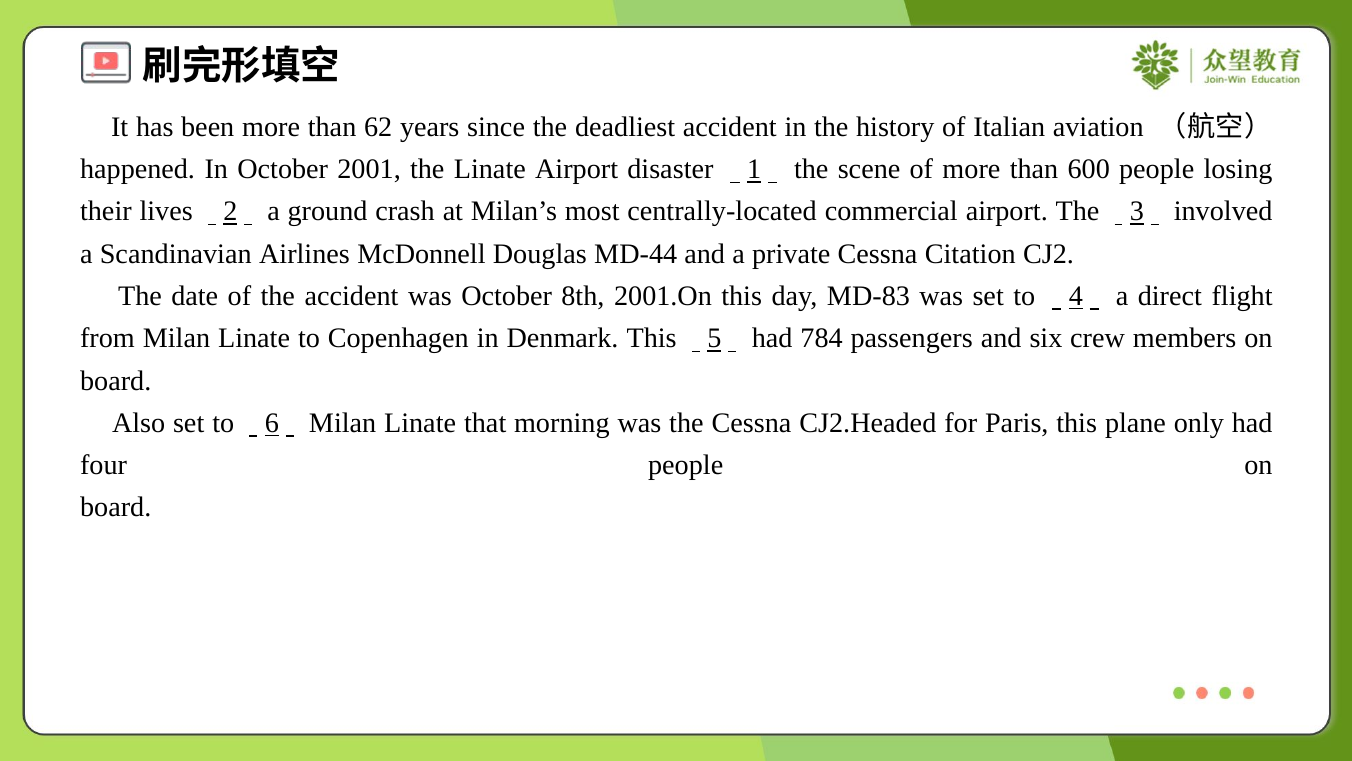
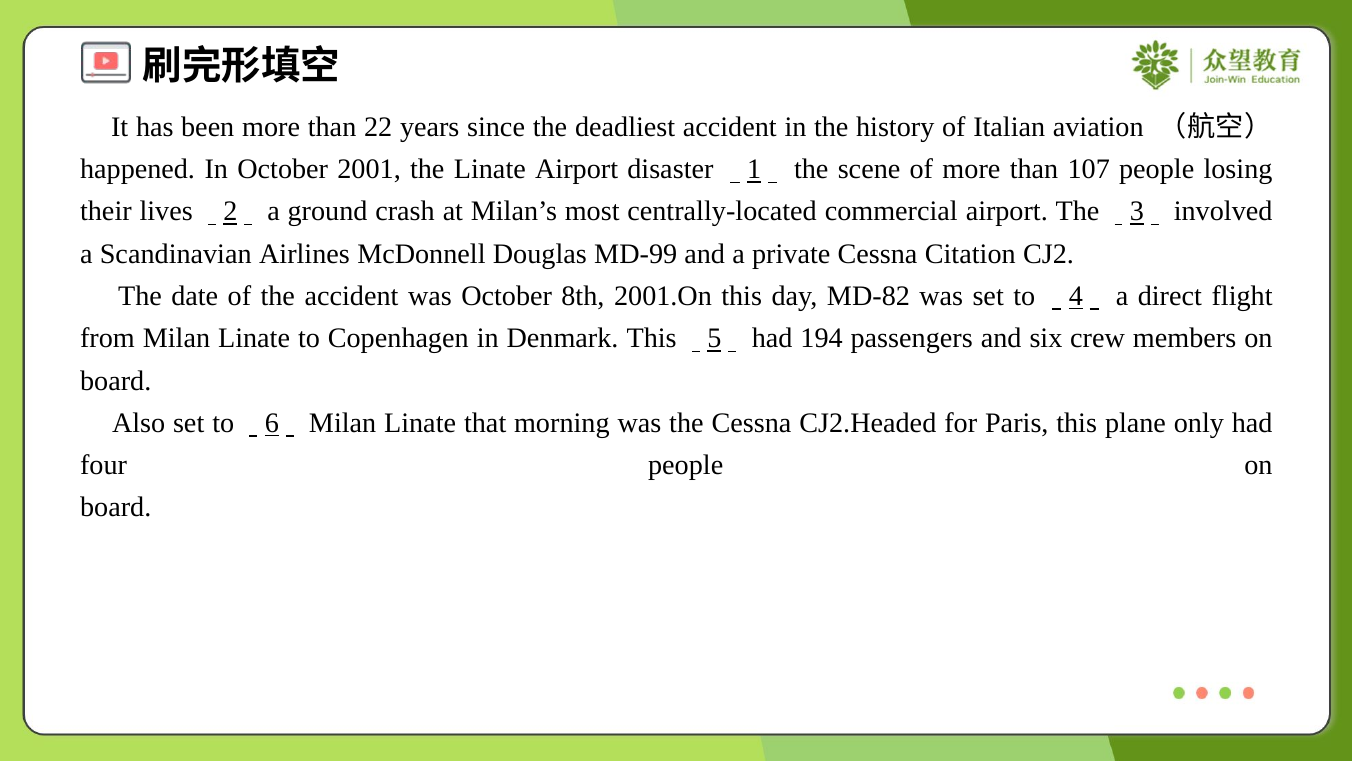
62: 62 -> 22
600: 600 -> 107
MD-44: MD-44 -> MD-99
MD-83: MD-83 -> MD-82
784: 784 -> 194
